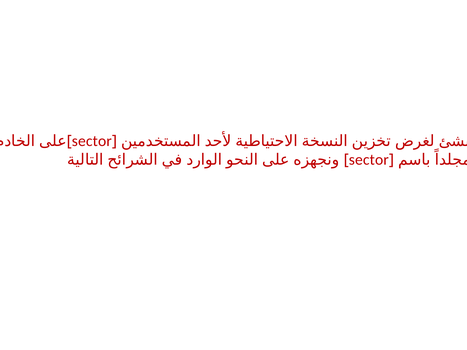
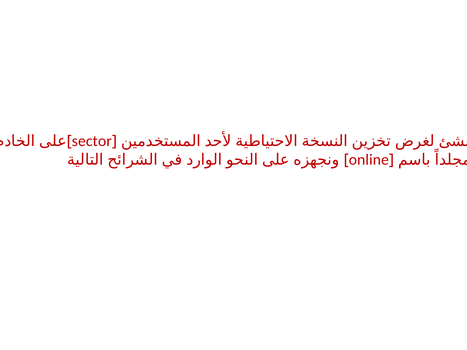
sector at (369, 160): sector -> online
